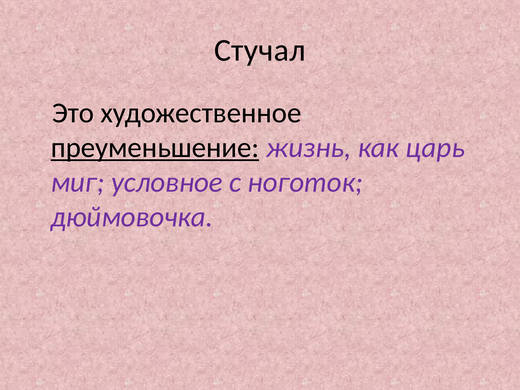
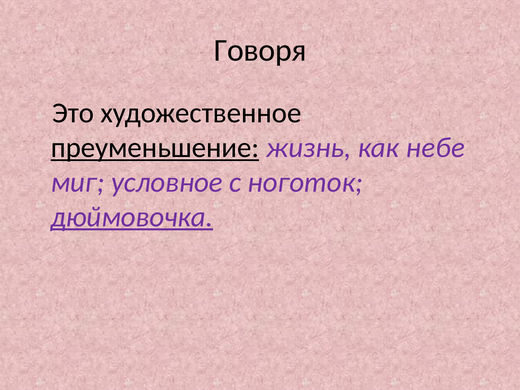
Стучал: Стучал -> Говоря
царь: царь -> небе
дюймовочка underline: none -> present
